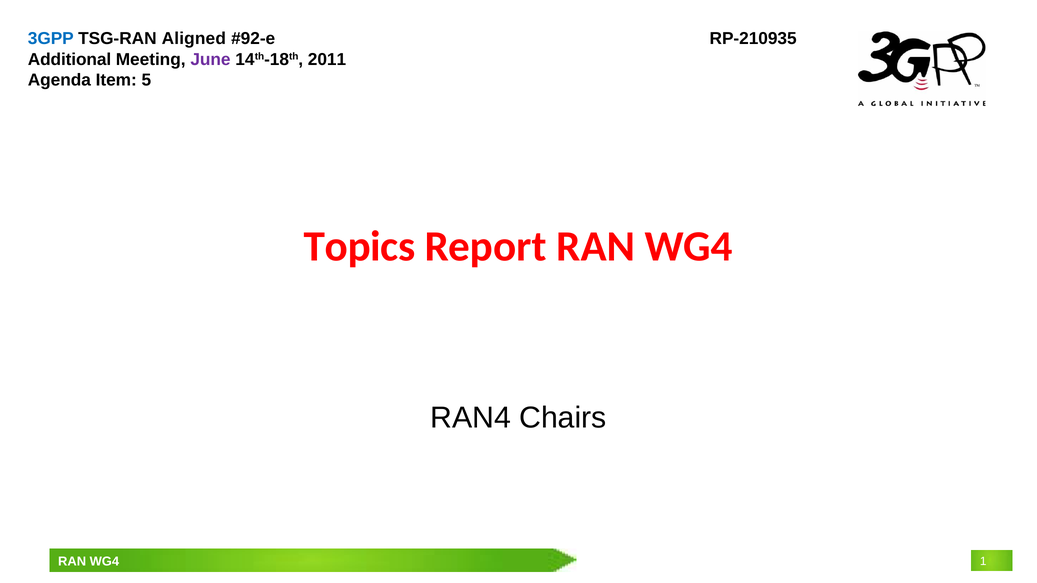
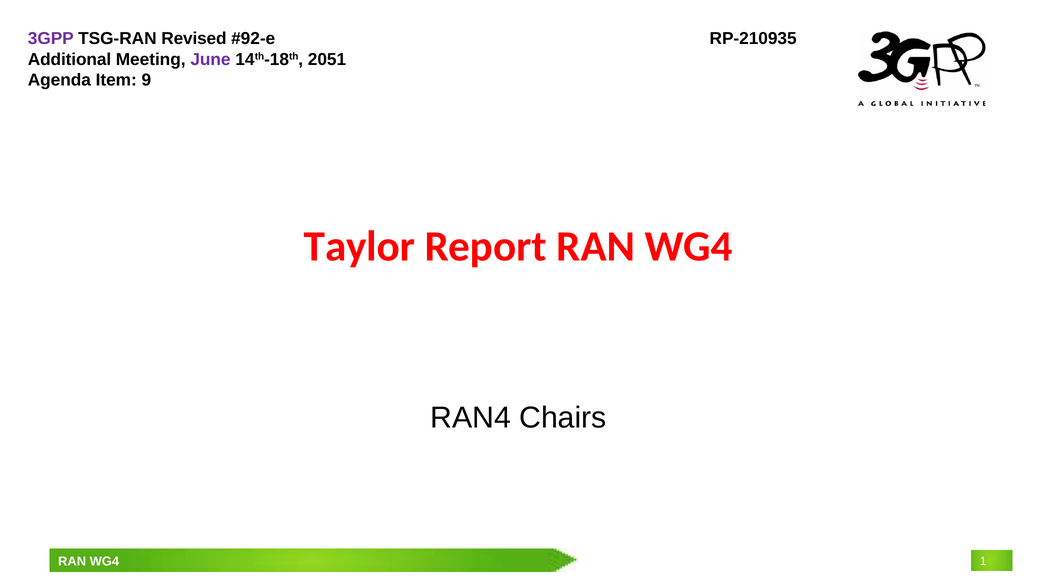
3GPP at (51, 39) colour: blue -> purple
Aligned: Aligned -> Revised
2011: 2011 -> 2051
5: 5 -> 9
Topics: Topics -> Taylor
